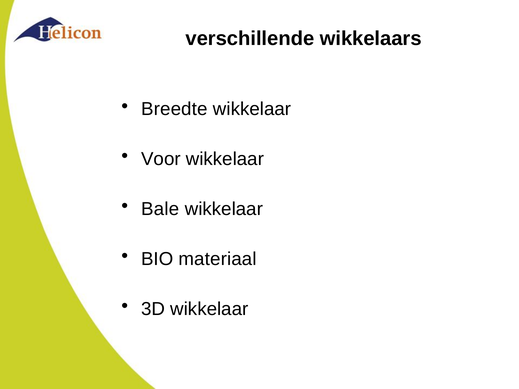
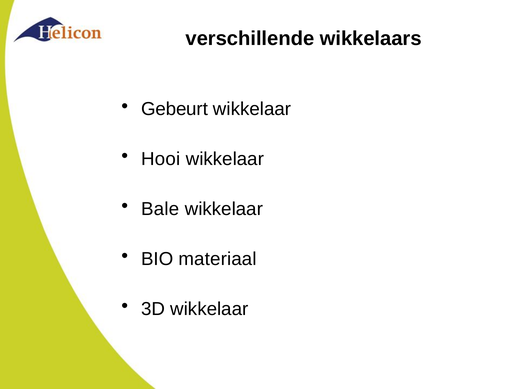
Breedte: Breedte -> Gebeurt
Voor: Voor -> Hooi
